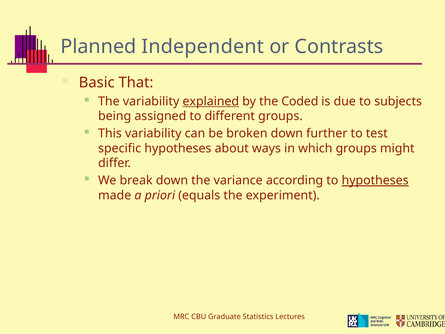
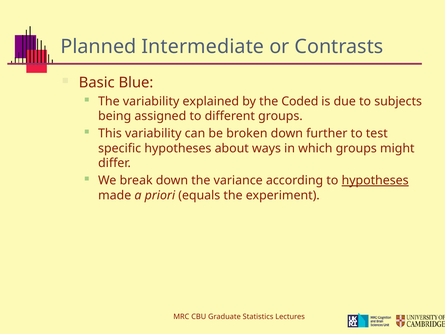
Independent: Independent -> Intermediate
That: That -> Blue
explained underline: present -> none
